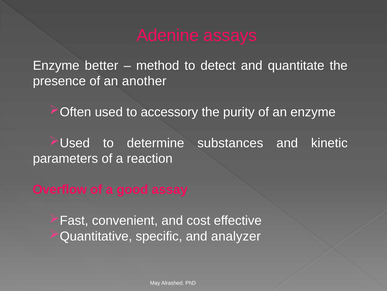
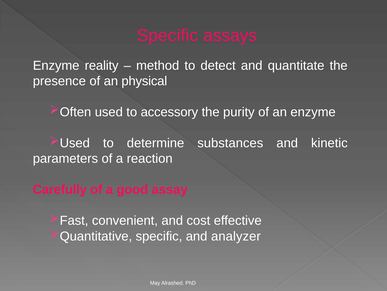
Adenine at (168, 35): Adenine -> Specific
better: better -> reality
another: another -> physical
Overflow: Overflow -> Carefully
